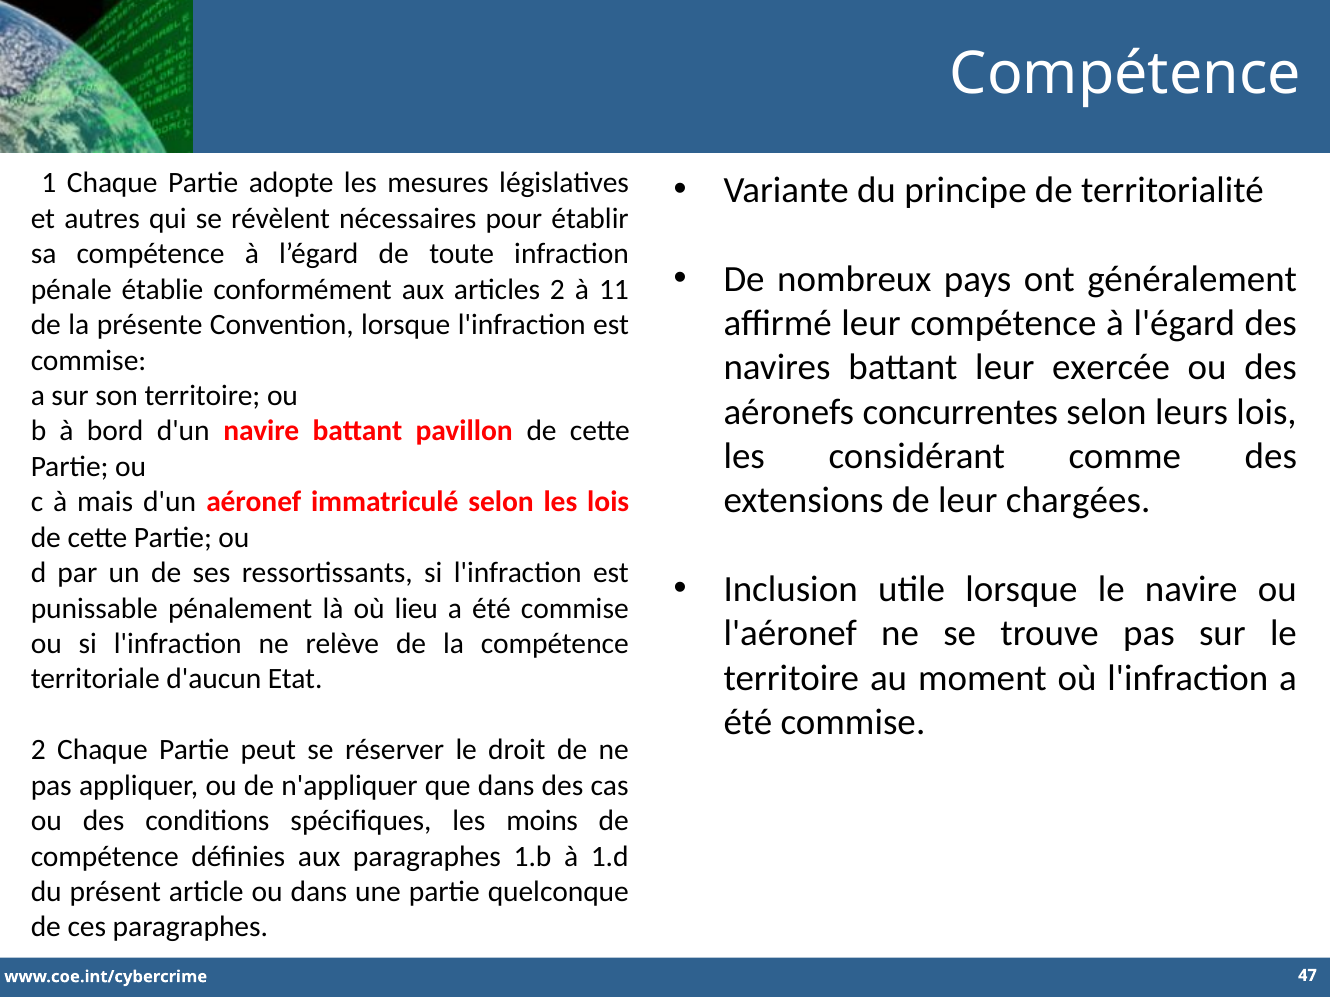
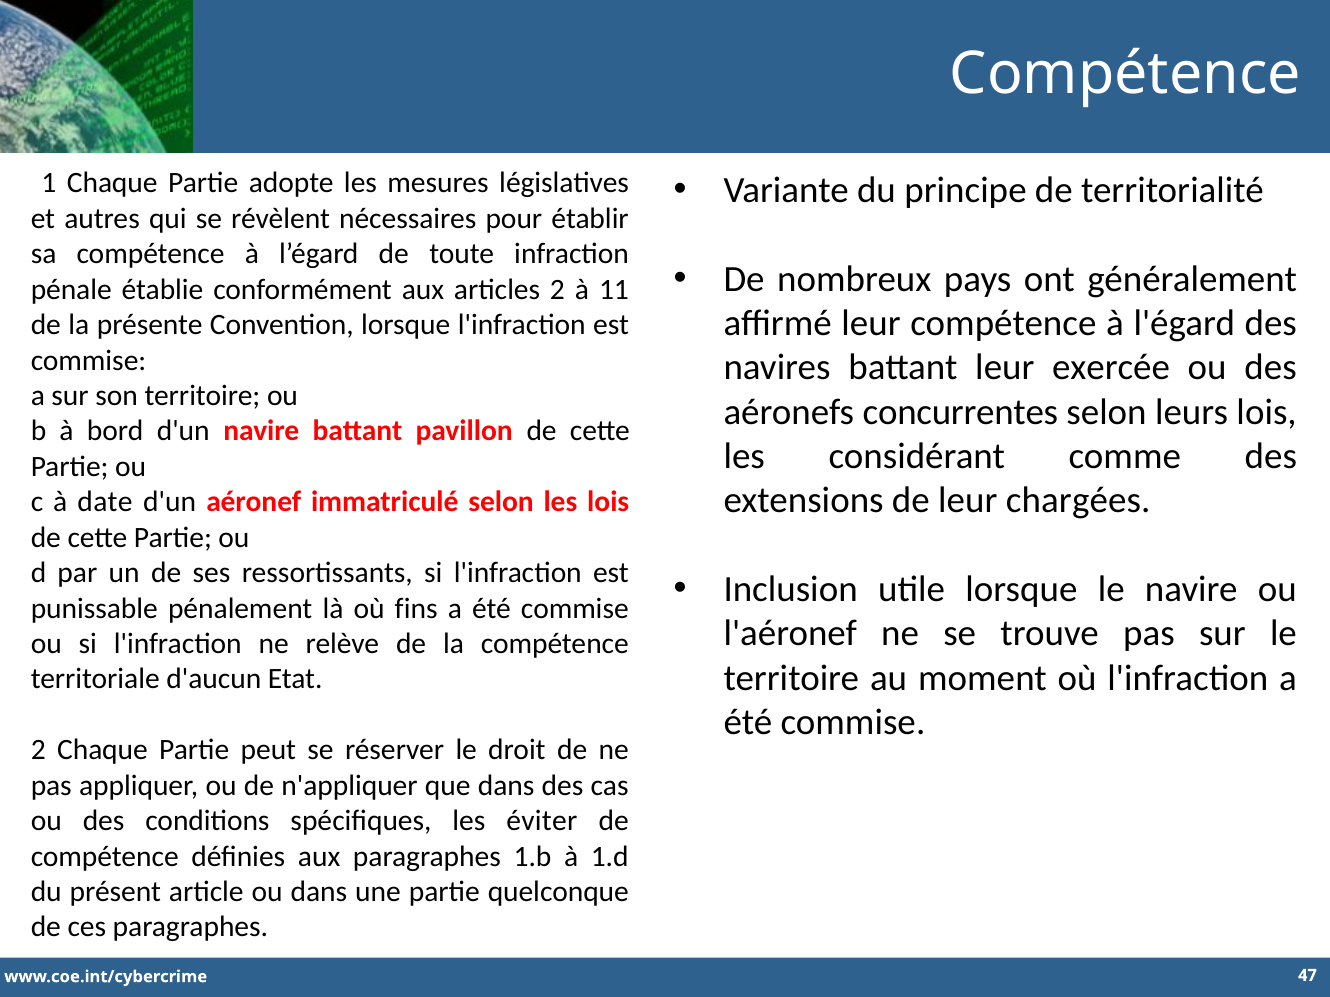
mais: mais -> date
lieu: lieu -> fins
moins: moins -> éviter
